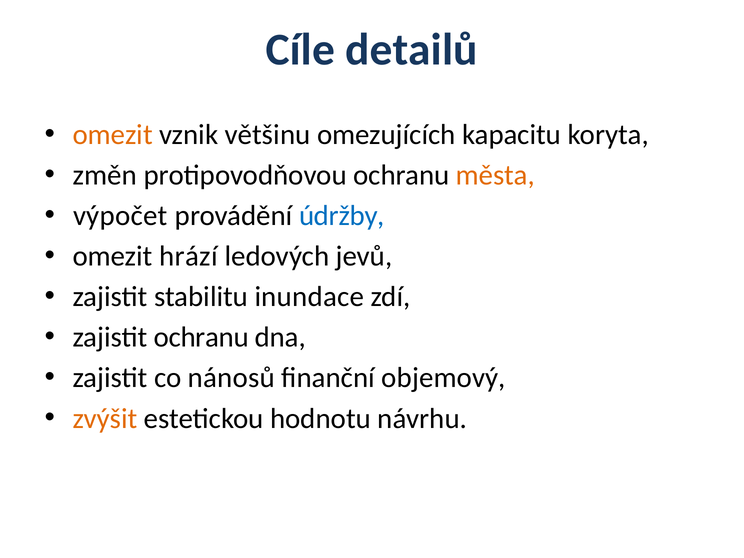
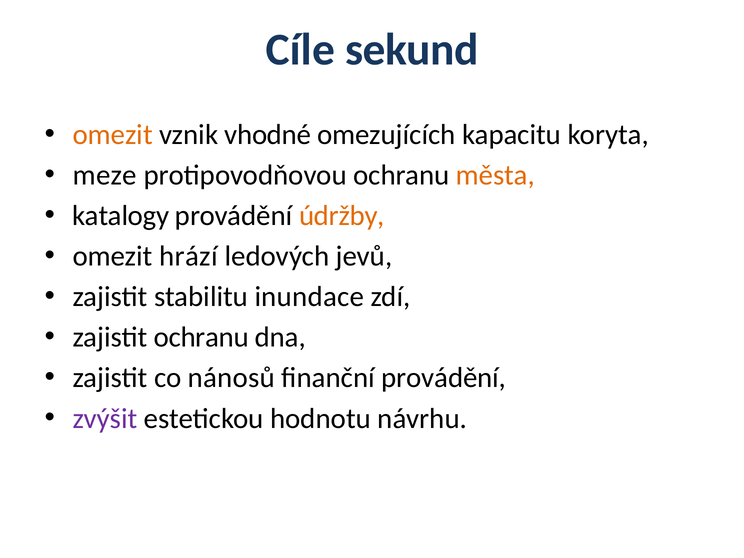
detailů: detailů -> sekund
většinu: většinu -> vhodné
změn: změn -> meze
výpočet: výpočet -> katalogy
údržby colour: blue -> orange
finanční objemový: objemový -> provádění
zvýšit colour: orange -> purple
